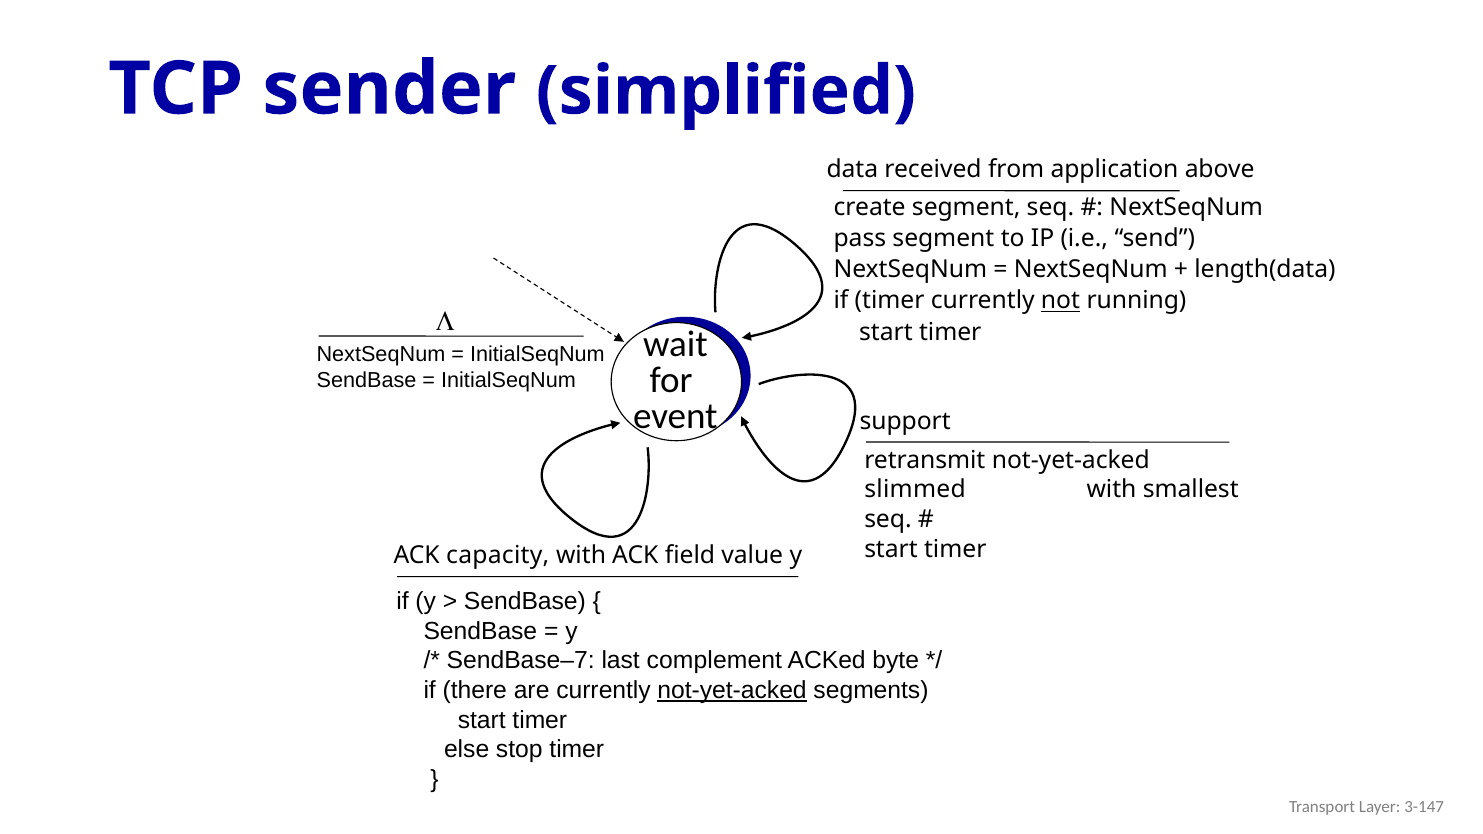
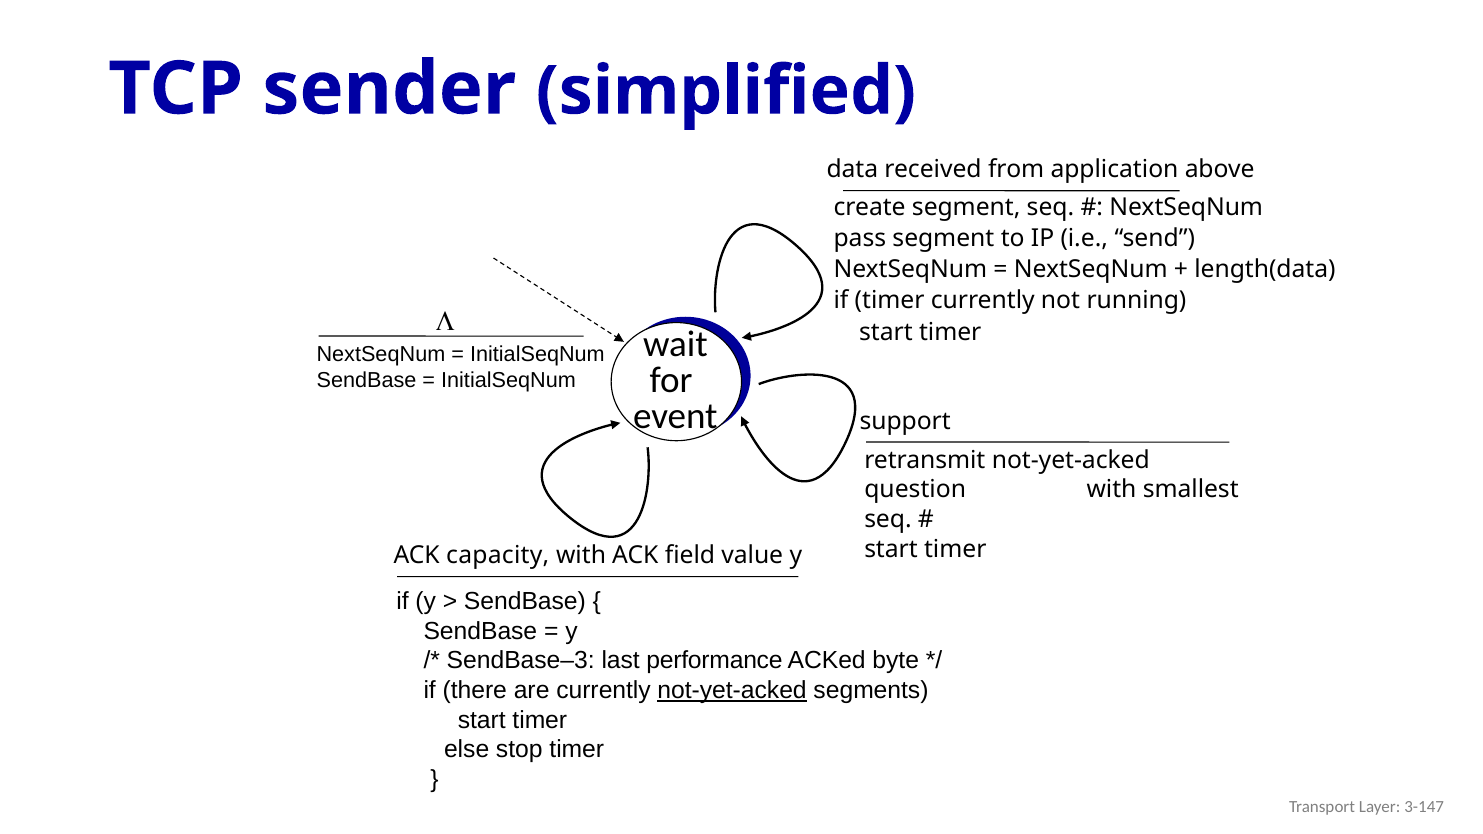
not underline: present -> none
slimmed: slimmed -> question
SendBase–7: SendBase–7 -> SendBase–3
complement: complement -> performance
